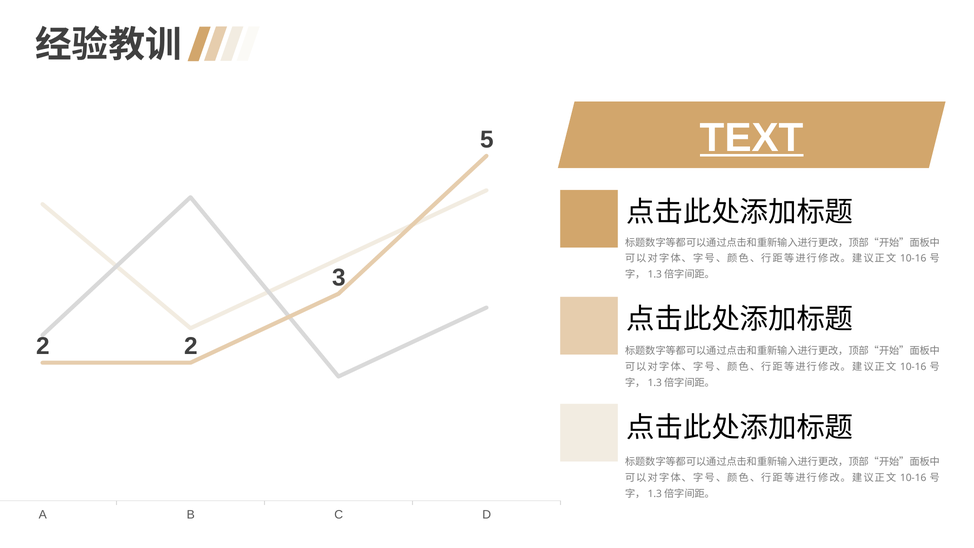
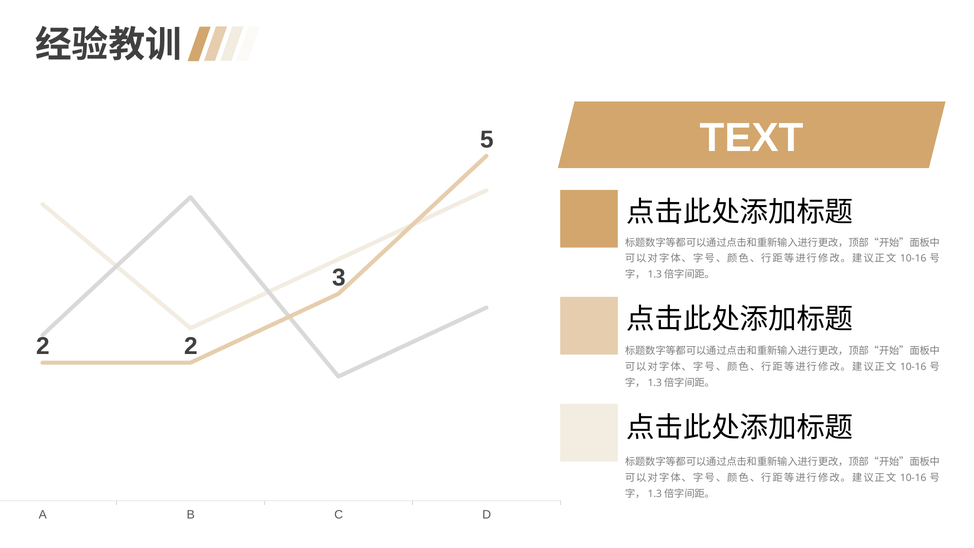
TEXT underline: present -> none
